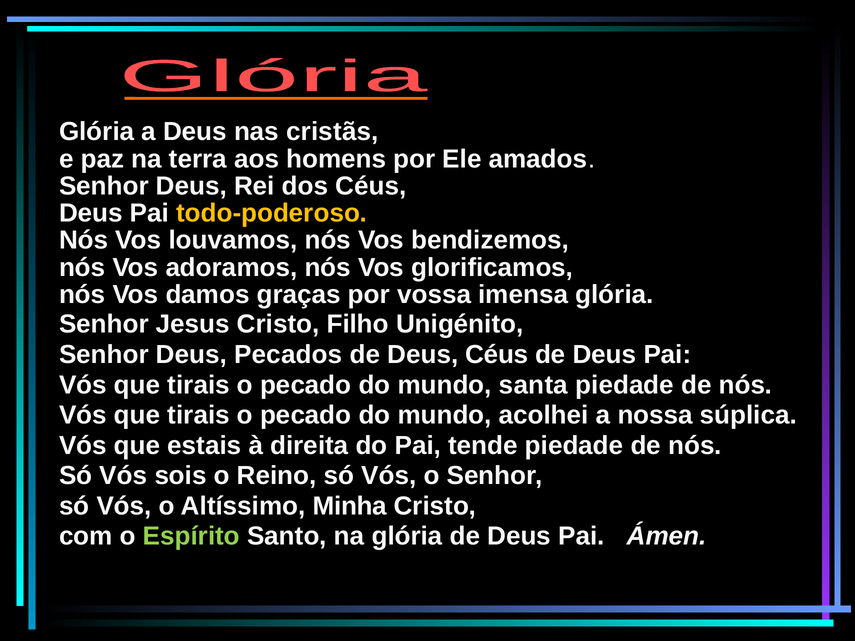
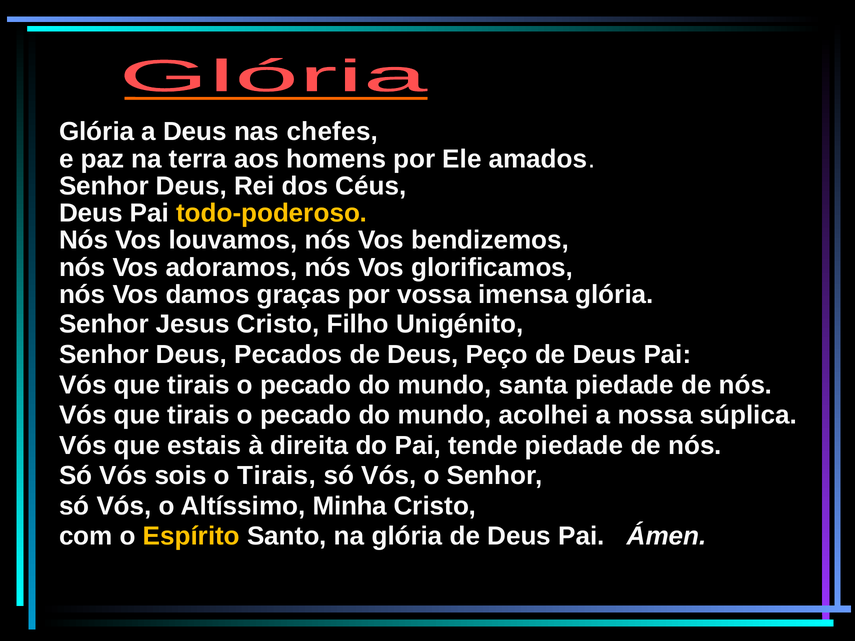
cristãs: cristãs -> chefes
Deus Céus: Céus -> Peço
o Reino: Reino -> Tirais
Espírito colour: light green -> yellow
